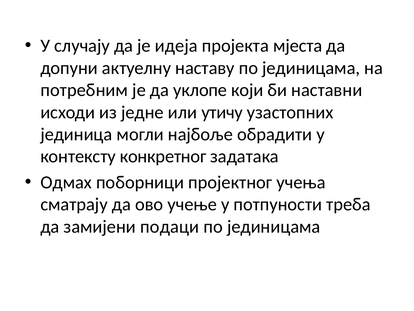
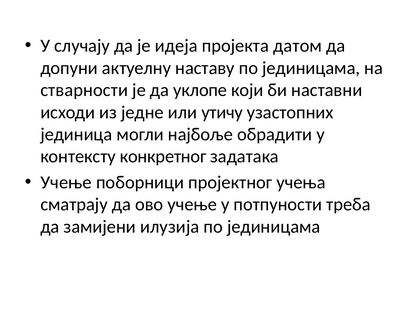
мјеста: мјеста -> датом
потребним: потребним -> стварности
Одмах at (66, 182): Одмах -> Учење
подаци: подаци -> илузија
